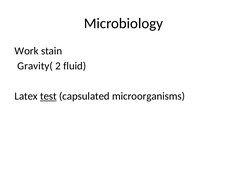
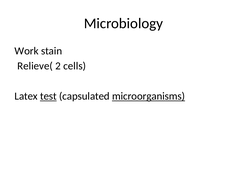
Gravity(: Gravity( -> Relieve(
fluid: fluid -> cells
microorganisms underline: none -> present
